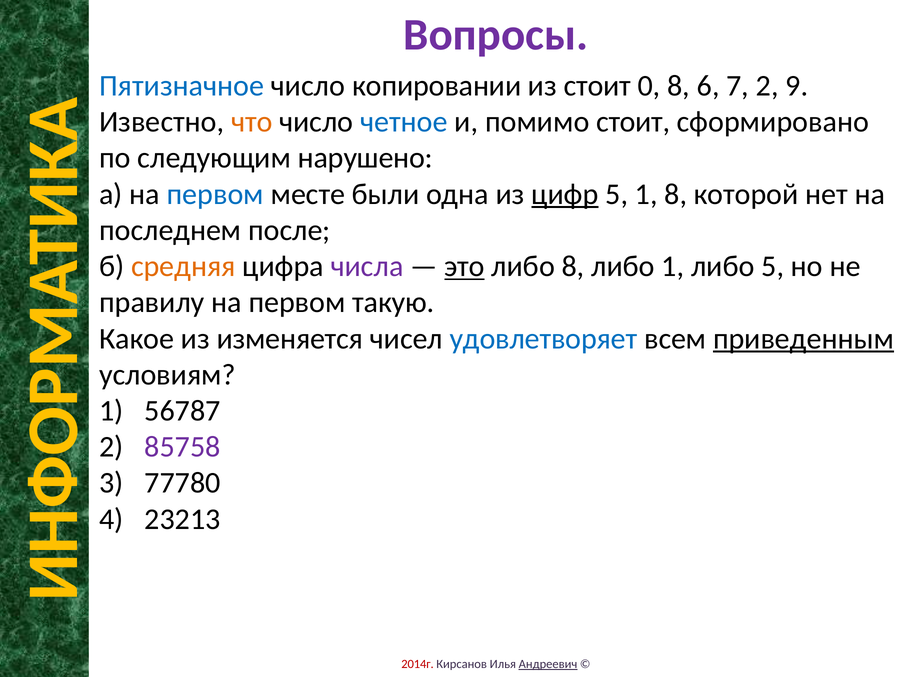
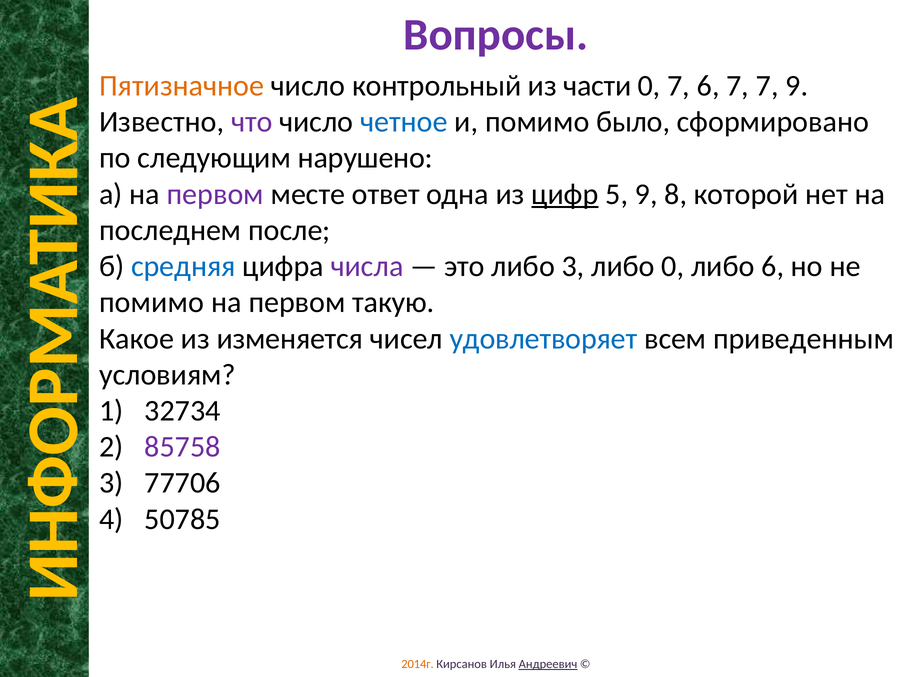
Пятизначное colour: blue -> orange
копировании: копировании -> контрольный
из стоит: стоит -> части
0 8: 8 -> 7
7 2: 2 -> 7
что colour: orange -> purple
помимо стоит: стоит -> было
первом at (215, 194) colour: blue -> purple
были: были -> ответ
5 1: 1 -> 9
средняя colour: orange -> blue
это underline: present -> none
либо 8: 8 -> 3
либо 1: 1 -> 0
либо 5: 5 -> 6
правилу at (152, 303): правилу -> помимо
приведенным underline: present -> none
56787: 56787 -> 32734
77780: 77780 -> 77706
23213: 23213 -> 50785
2014г colour: red -> orange
